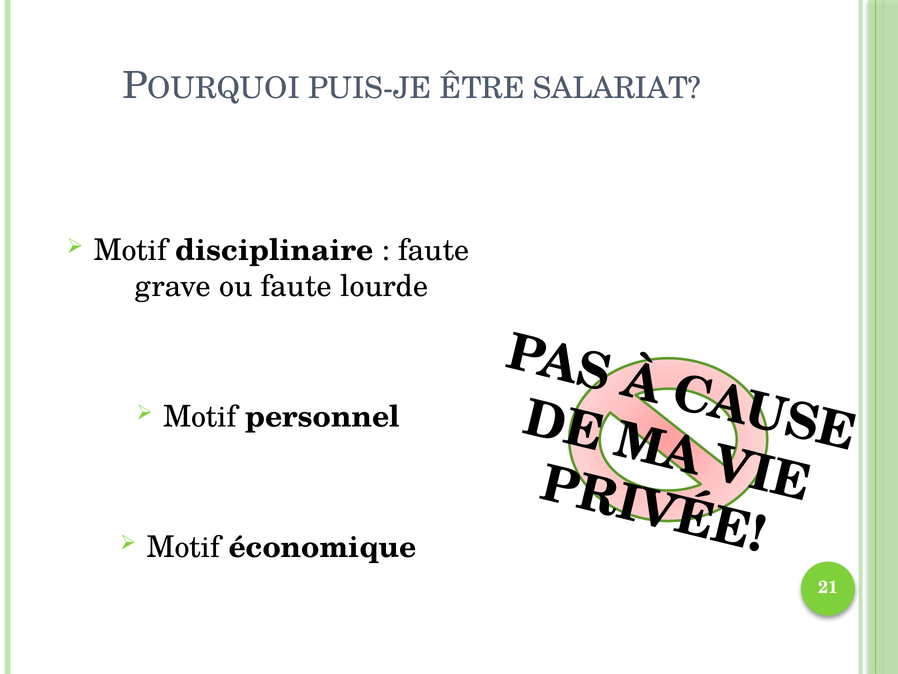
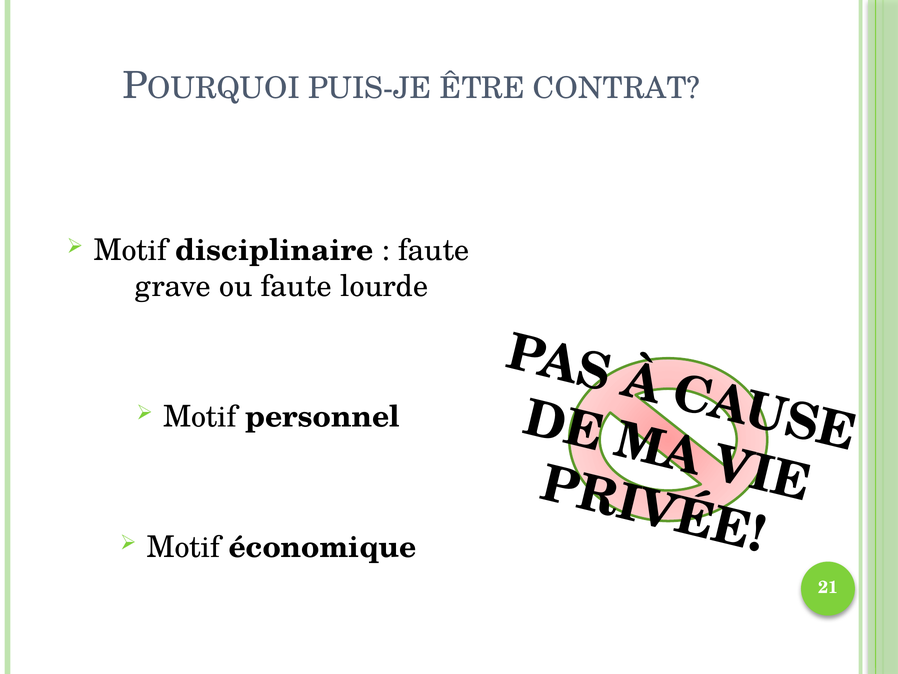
SALARIAT: SALARIAT -> CONTRAT
